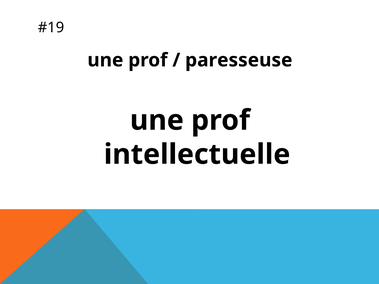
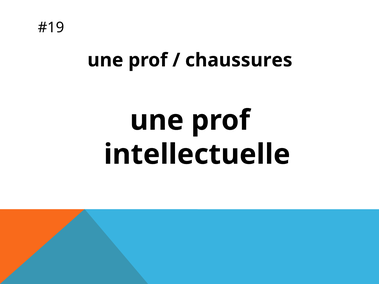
paresseuse: paresseuse -> chaussures
